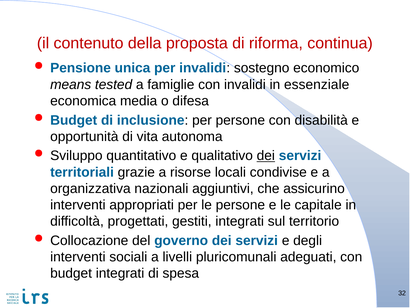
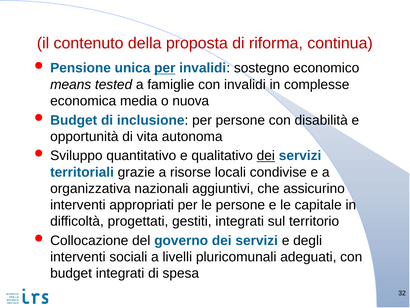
per at (165, 68) underline: none -> present
essenziale: essenziale -> complesse
difesa: difesa -> nuova
